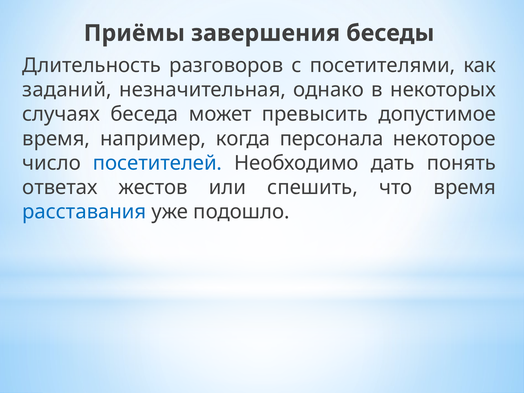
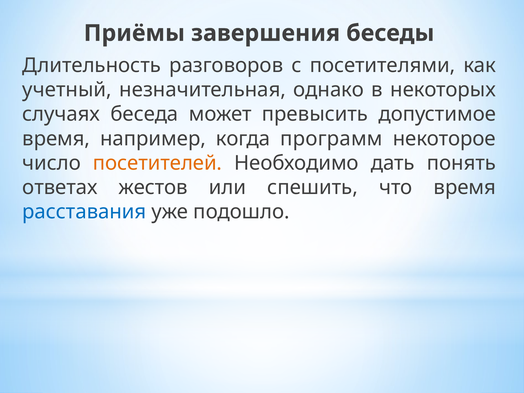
заданий: заданий -> учетный
персонала: персонала -> программ
посетителей colour: blue -> orange
